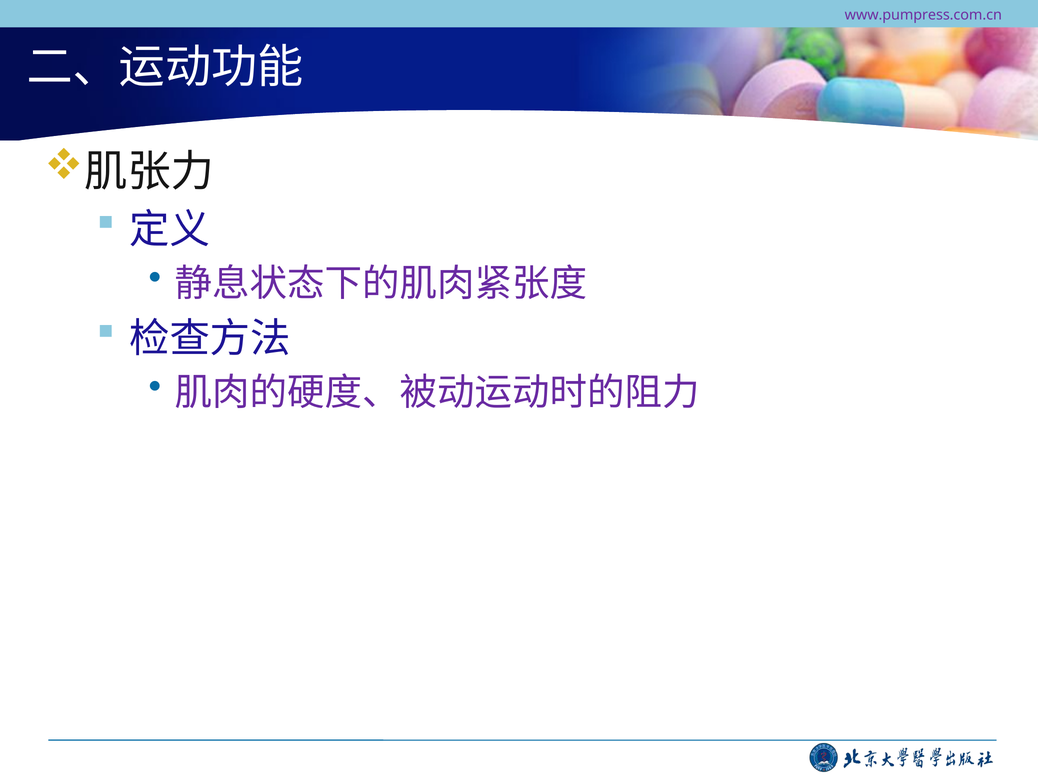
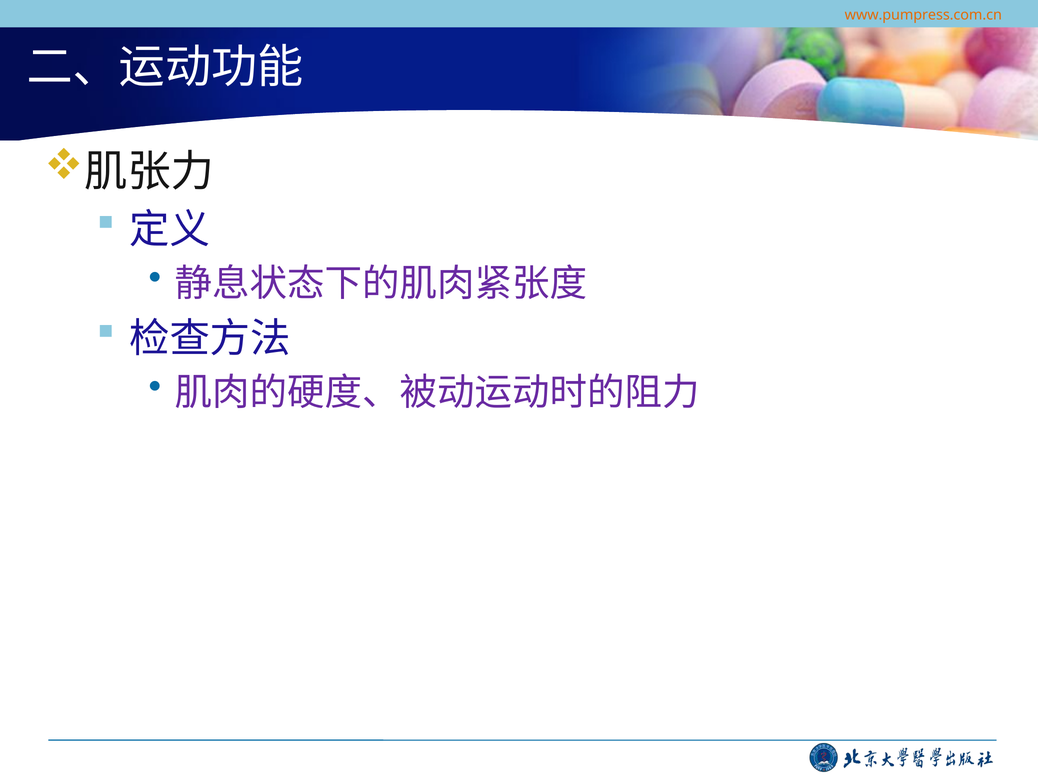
www.pumpress.com.cn colour: purple -> orange
